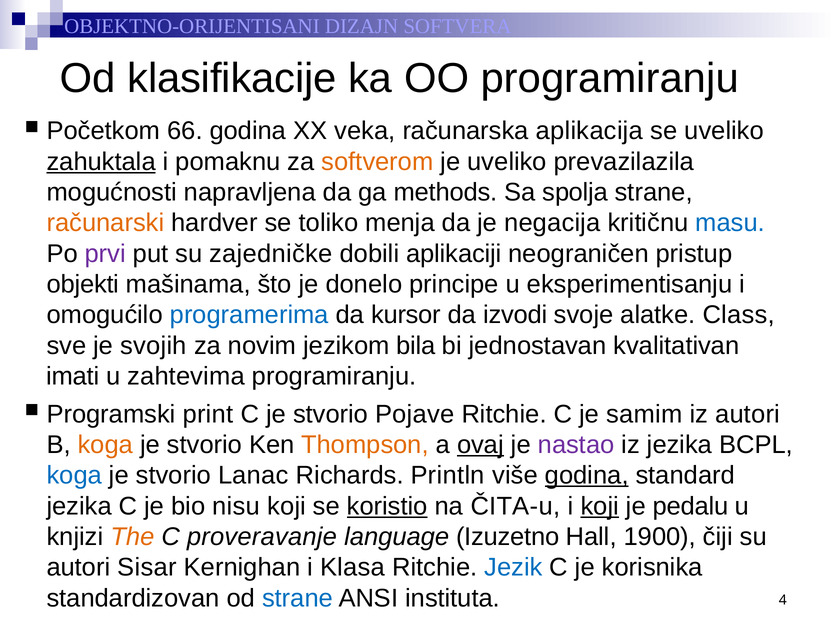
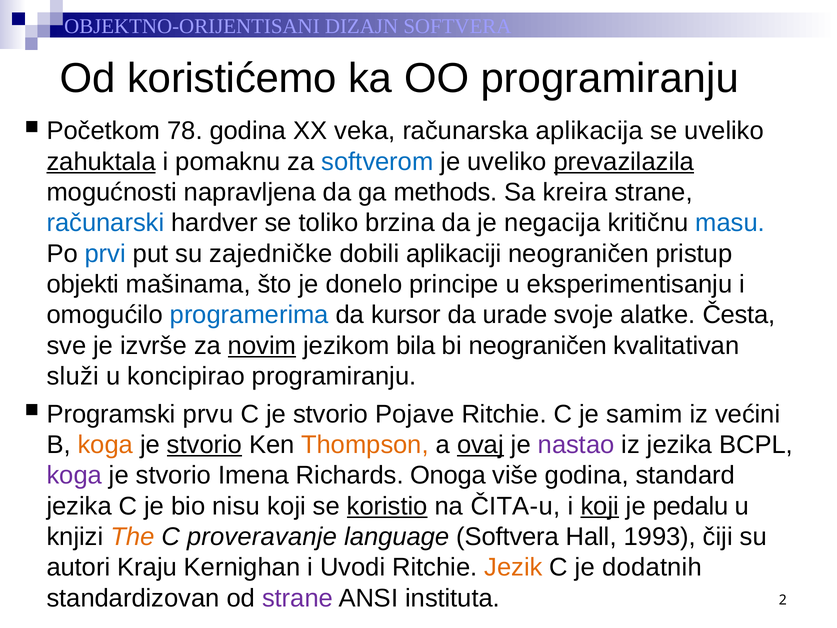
klasifikacije: klasifikacije -> koristićemo
66: 66 -> 78
softverom colour: orange -> blue
prevazilazila underline: none -> present
spolja: spolja -> kreira
računarski colour: orange -> blue
menja: menja -> brzina
prvi colour: purple -> blue
izvodi: izvodi -> urade
Class: Class -> Česta
svojih: svojih -> izvrše
novim underline: none -> present
bi jednostavan: jednostavan -> neograničen
imati: imati -> služi
zahtevima: zahtevima -> koncipirao
print: print -> prvu
iz autori: autori -> većini
stvorio at (205, 445) underline: none -> present
koga at (74, 475) colour: blue -> purple
Lanac: Lanac -> Imena
Println: Println -> Onoga
godina at (587, 475) underline: present -> none
language Izuzetno: Izuzetno -> Softvera
1900: 1900 -> 1993
Sisar: Sisar -> Kraju
Klasa: Klasa -> Uvodi
Jezik colour: blue -> orange
korisnika: korisnika -> dodatnih
strane at (298, 598) colour: blue -> purple
4: 4 -> 2
